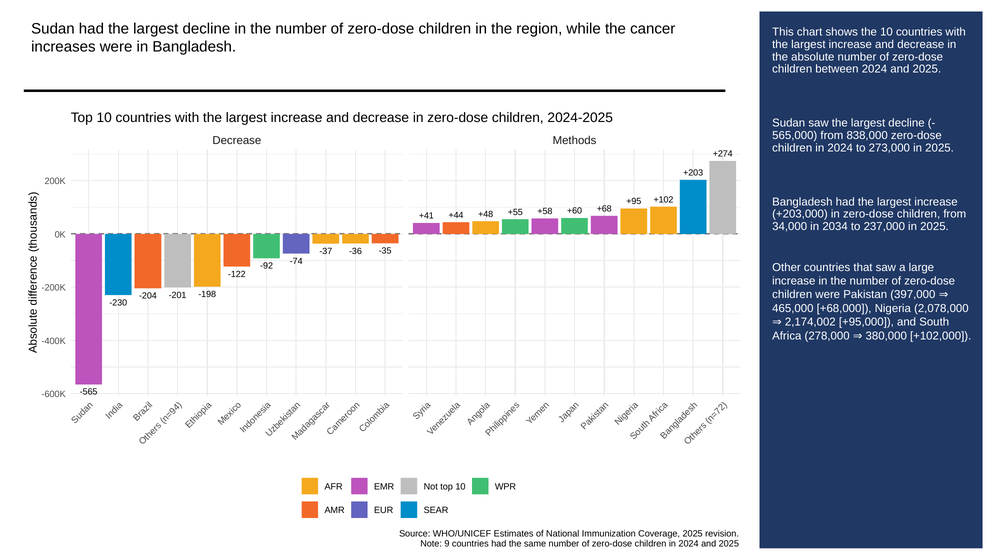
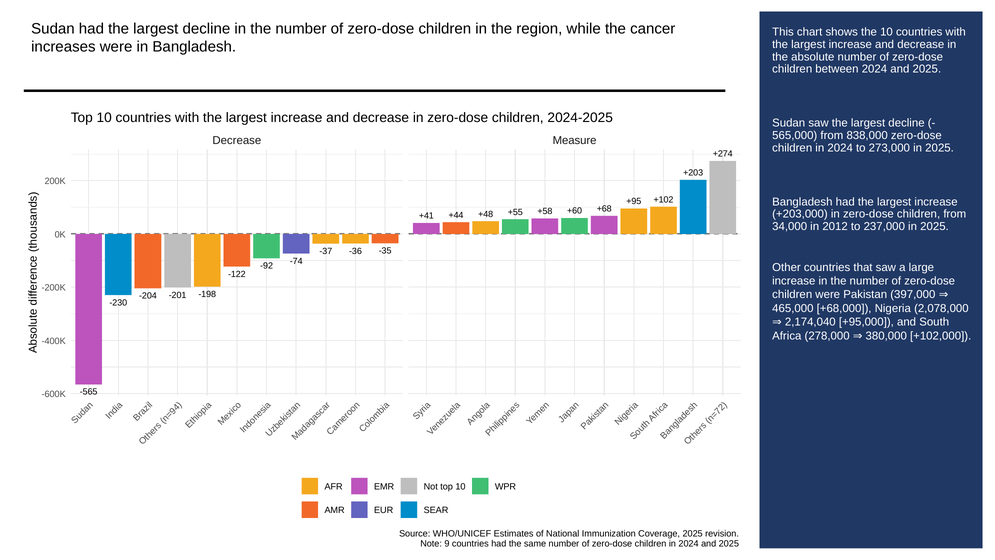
Methods: Methods -> Measure
2034: 2034 -> 2012
2,174,002: 2,174,002 -> 2,174,040
